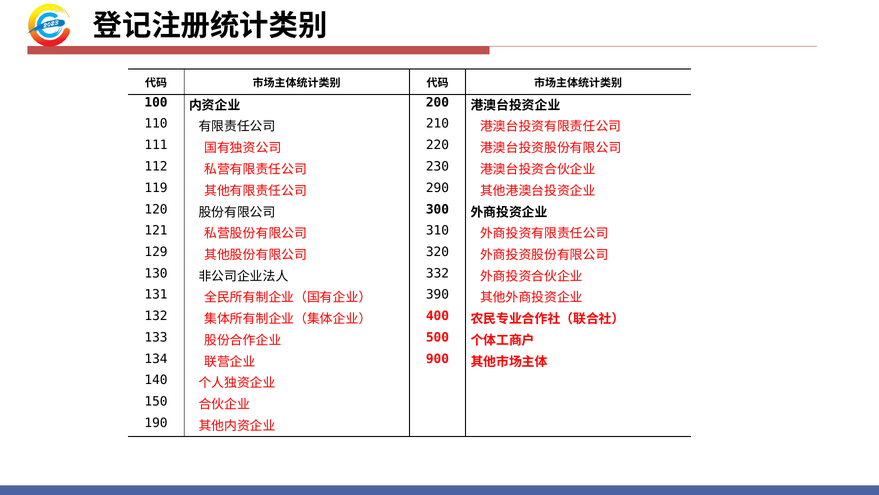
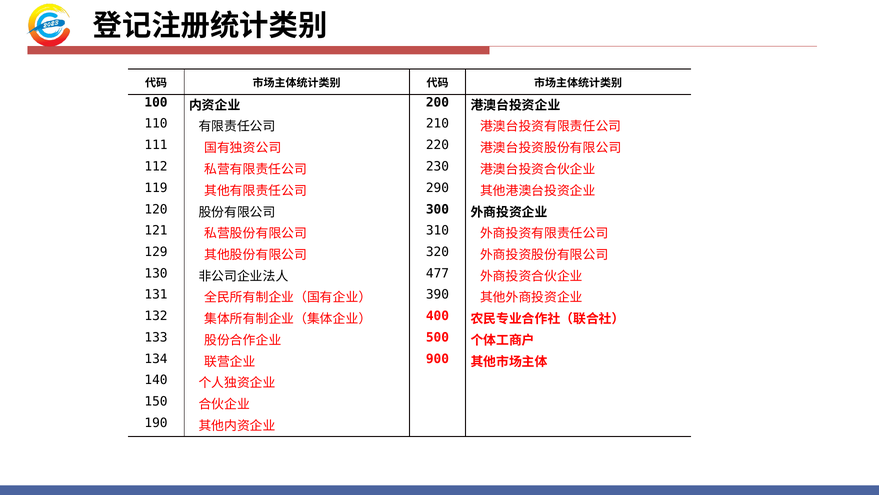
332: 332 -> 477
